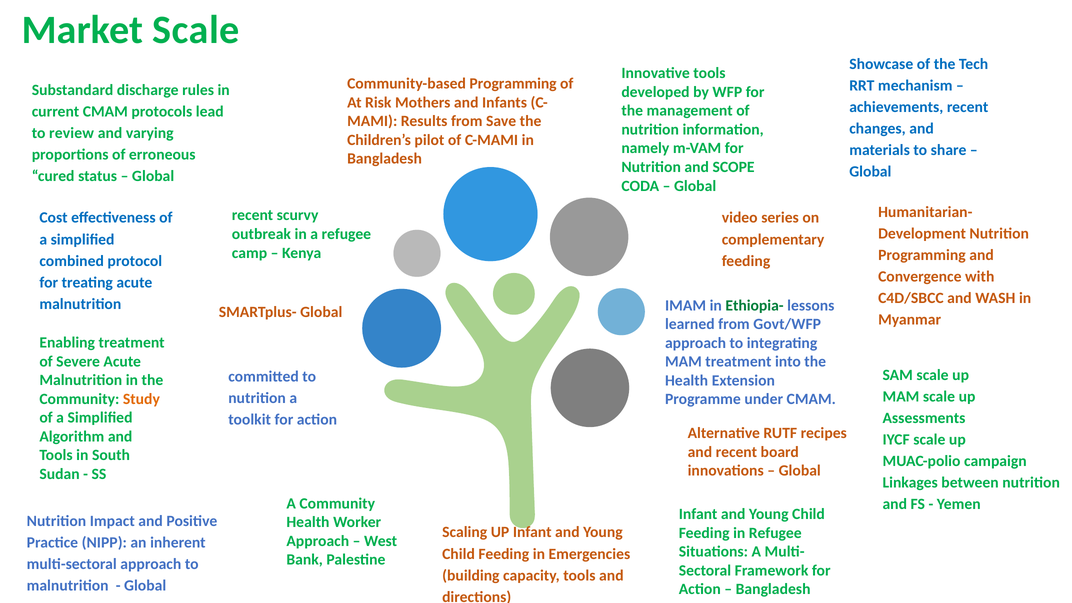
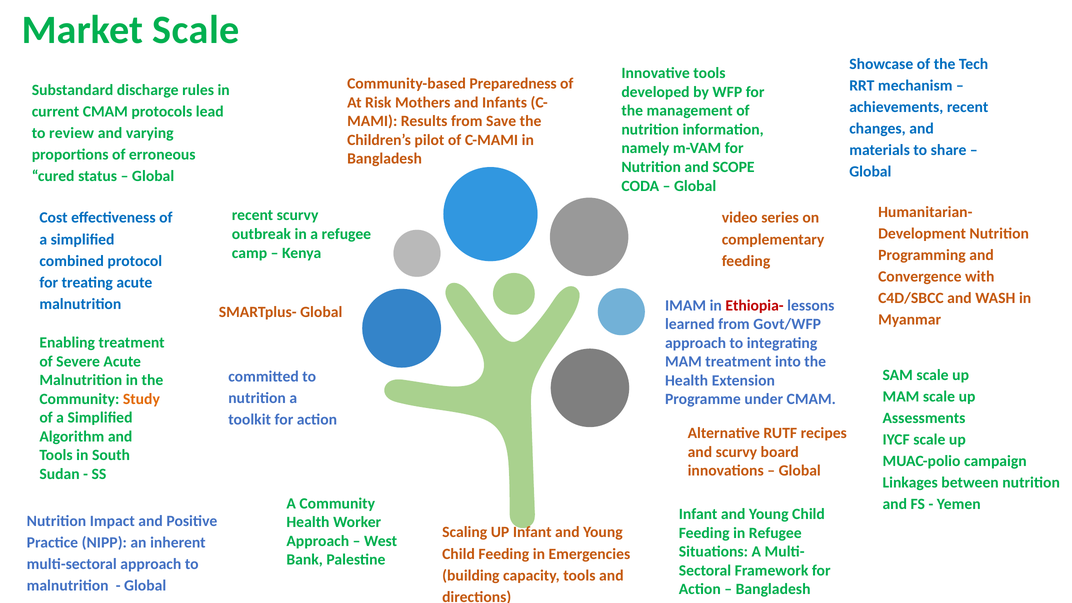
Community-based Programming: Programming -> Preparedness
Ethiopia- colour: green -> red
and recent: recent -> scurvy
